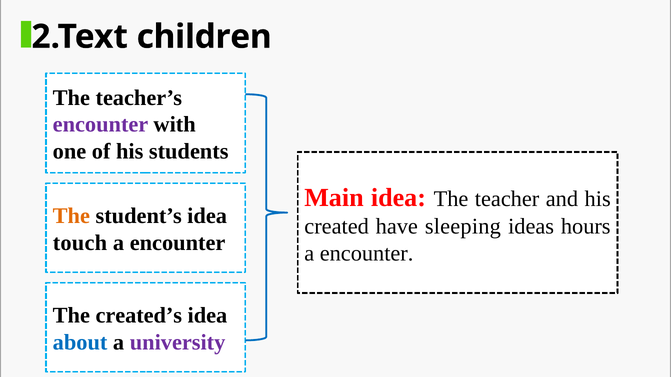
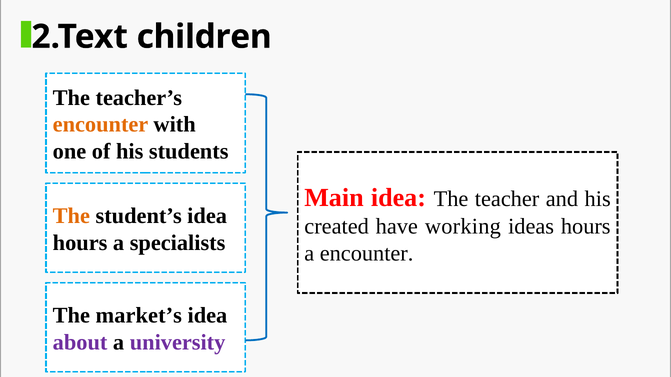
encounter at (101, 125) colour: purple -> orange
sleeping: sleeping -> working
touch at (80, 243): touch -> hours
encounter at (178, 243): encounter -> specialists
created’s: created’s -> market’s
about colour: blue -> purple
